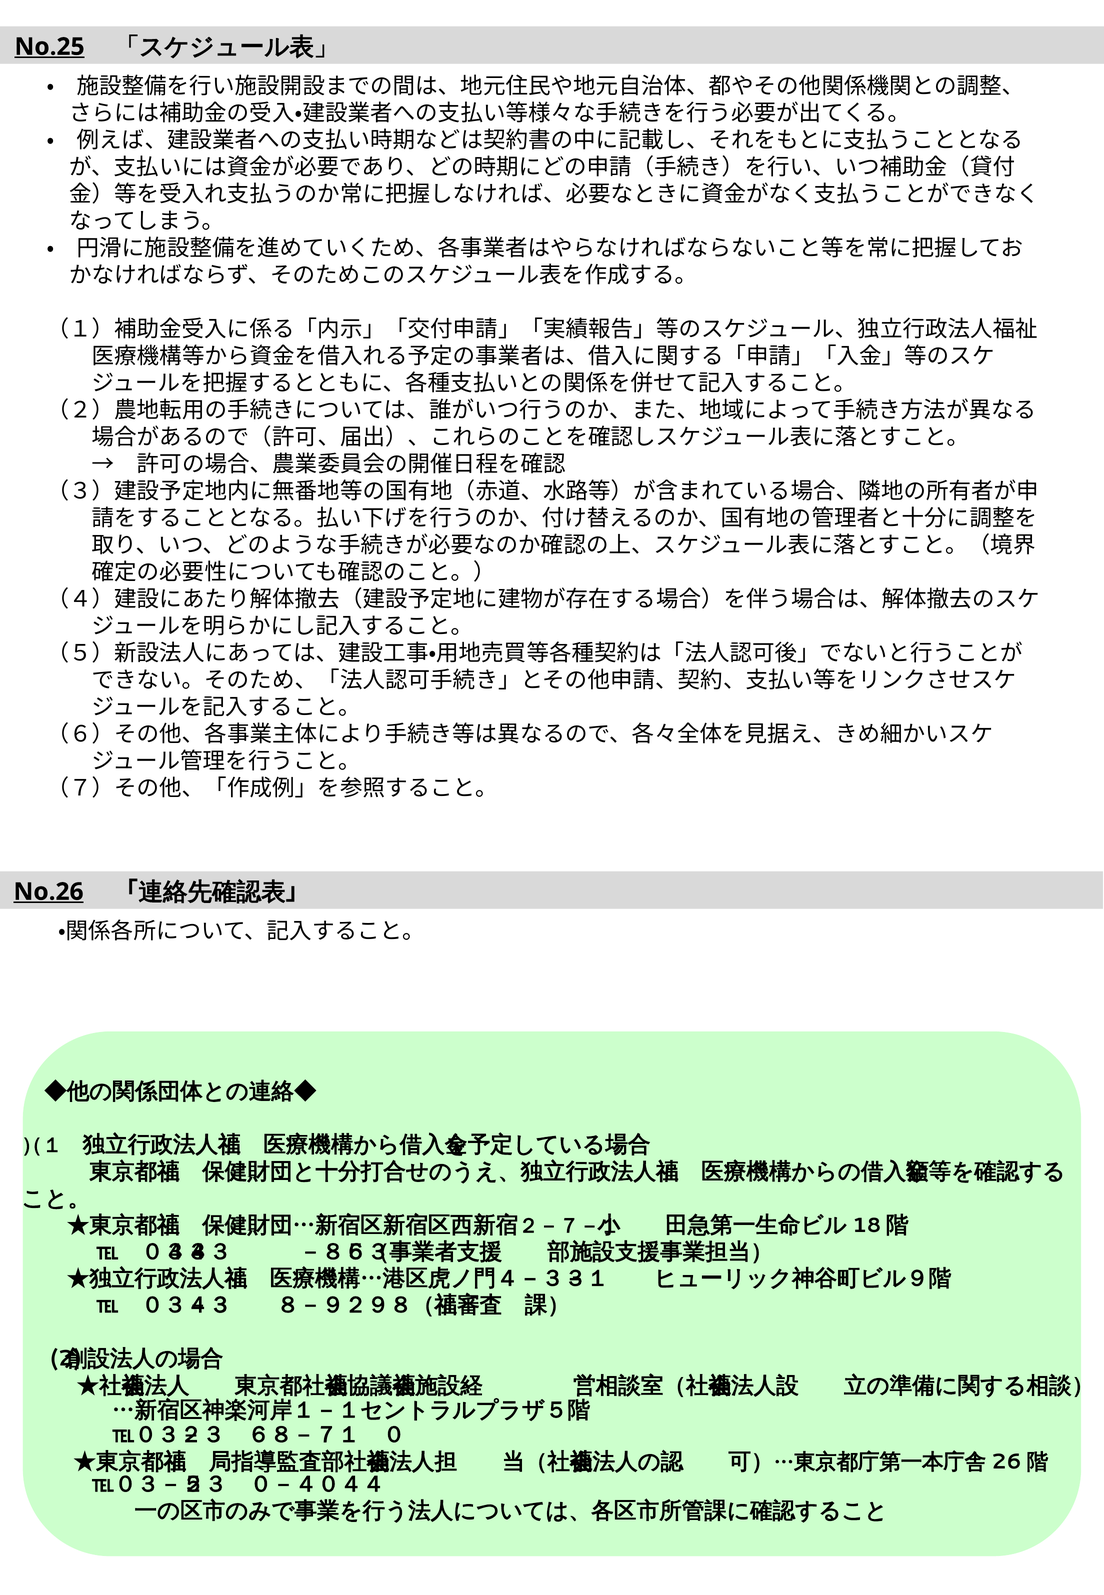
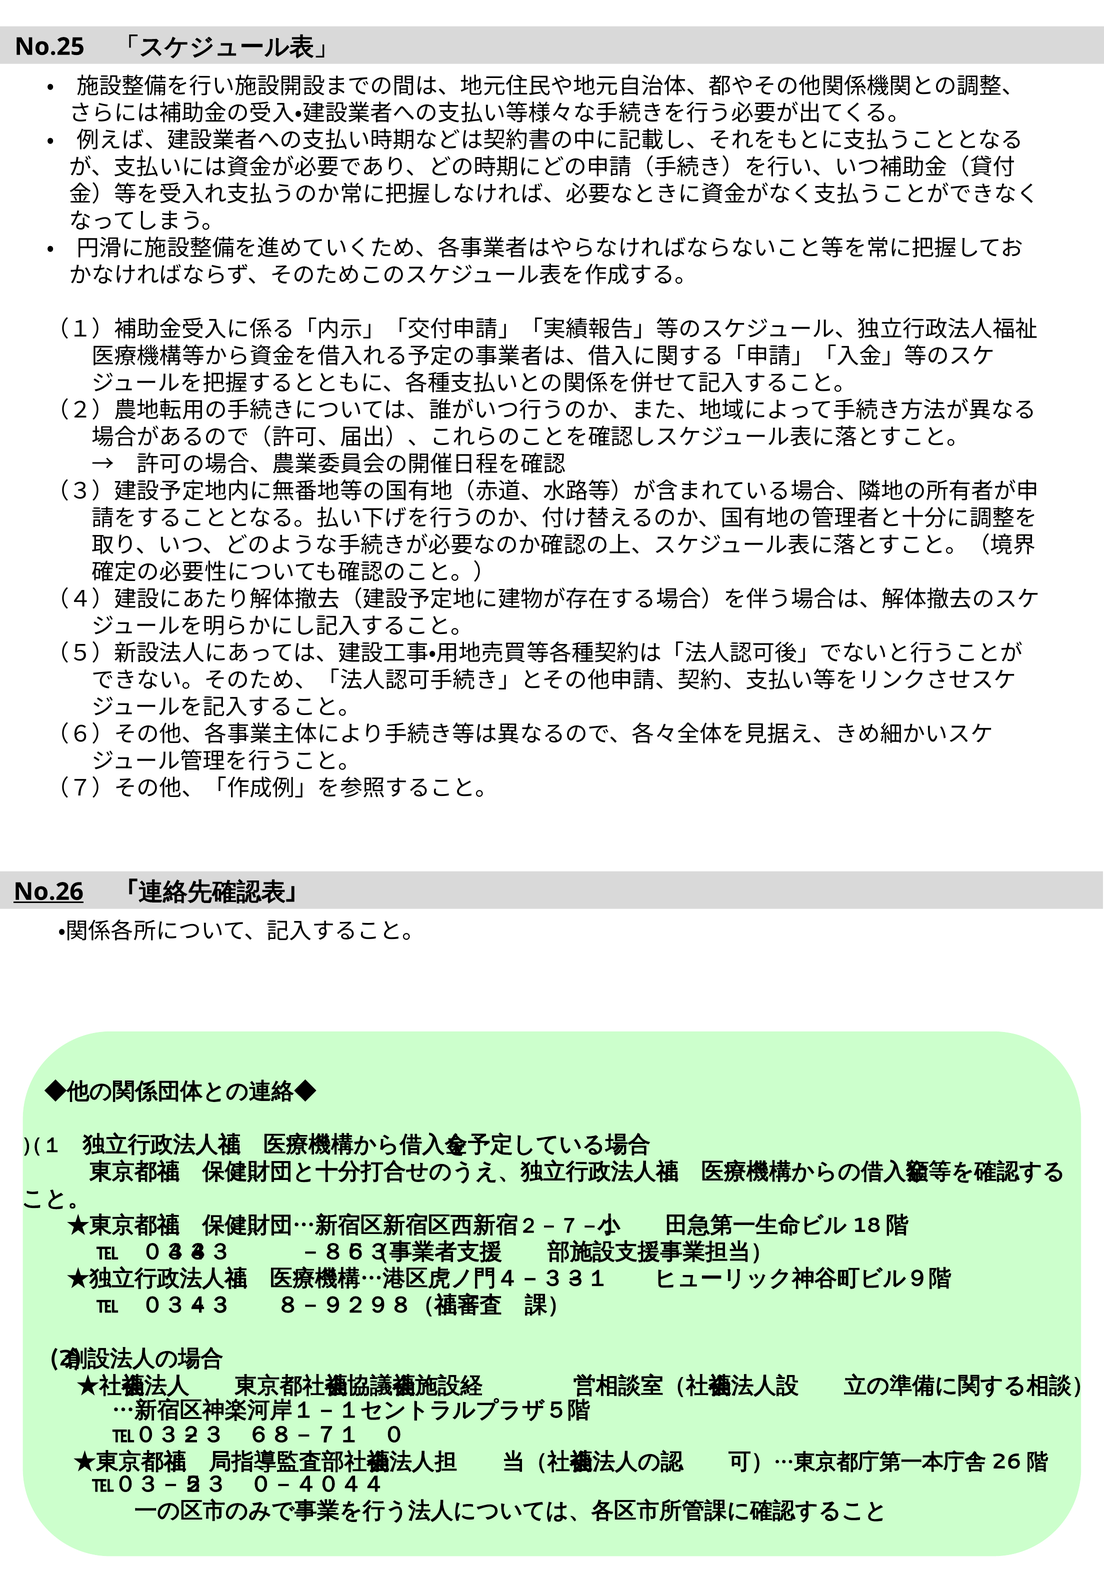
No.25 underline: present -> none
